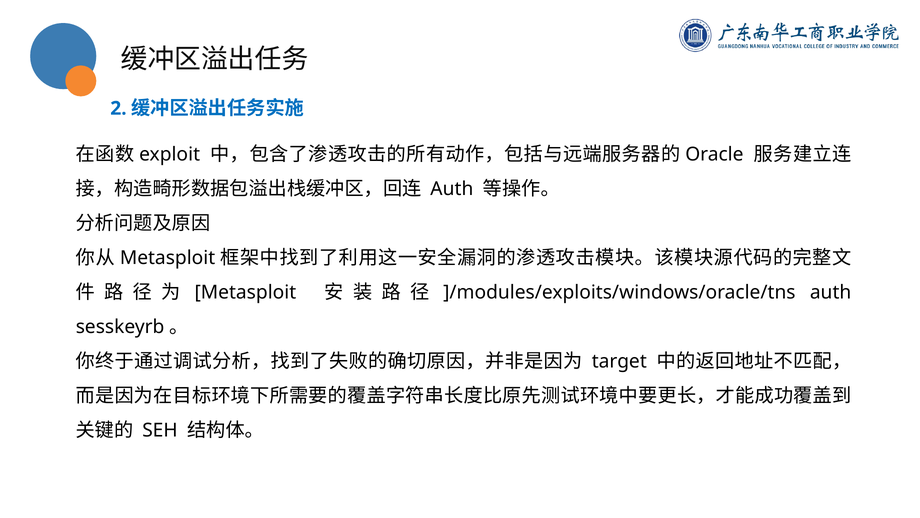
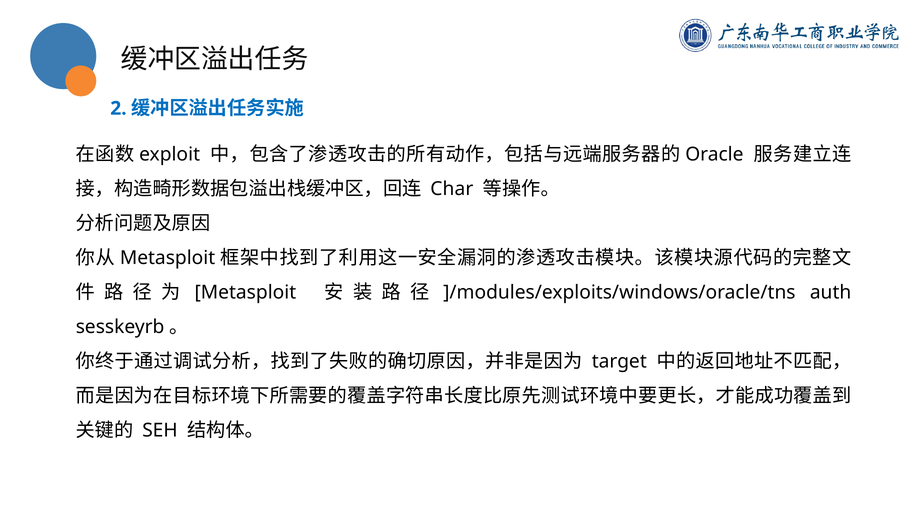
Auth at (452, 189): Auth -> Char
